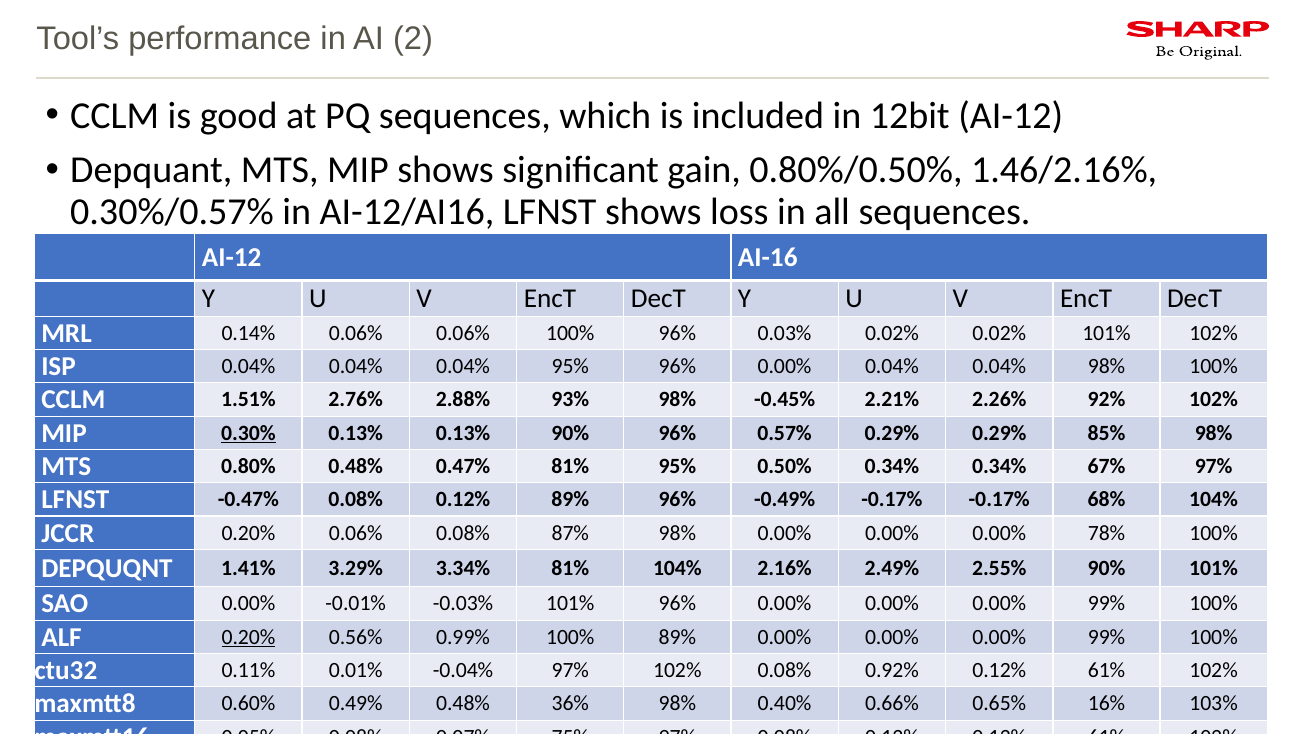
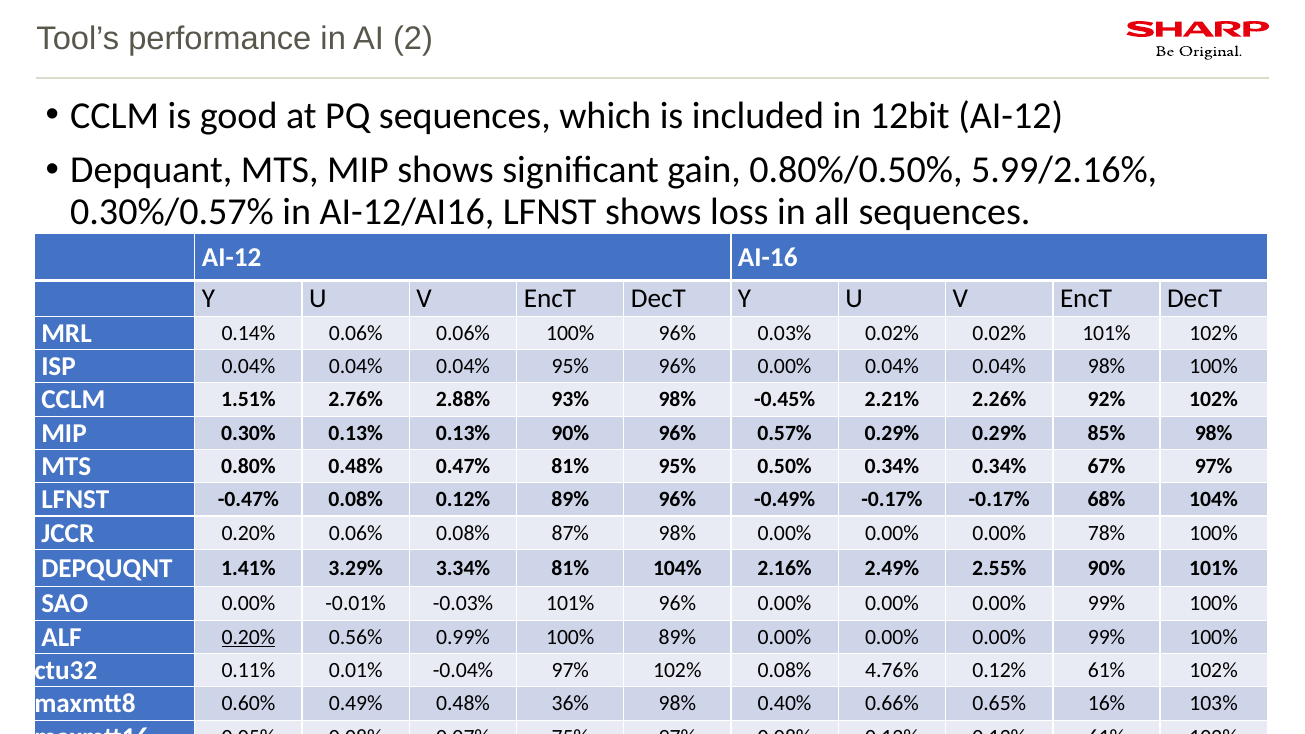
1.46/2.16%: 1.46/2.16% -> 5.99/2.16%
0.30% underline: present -> none
0.92%: 0.92% -> 4.76%
